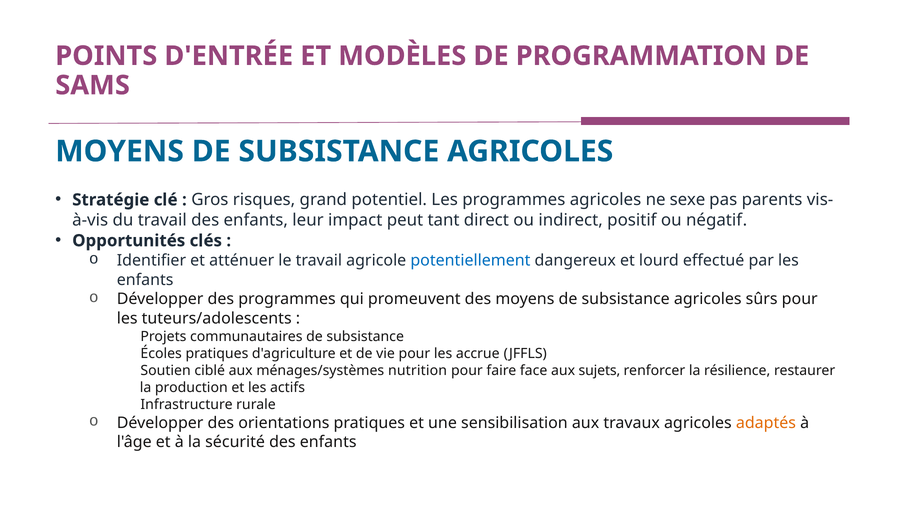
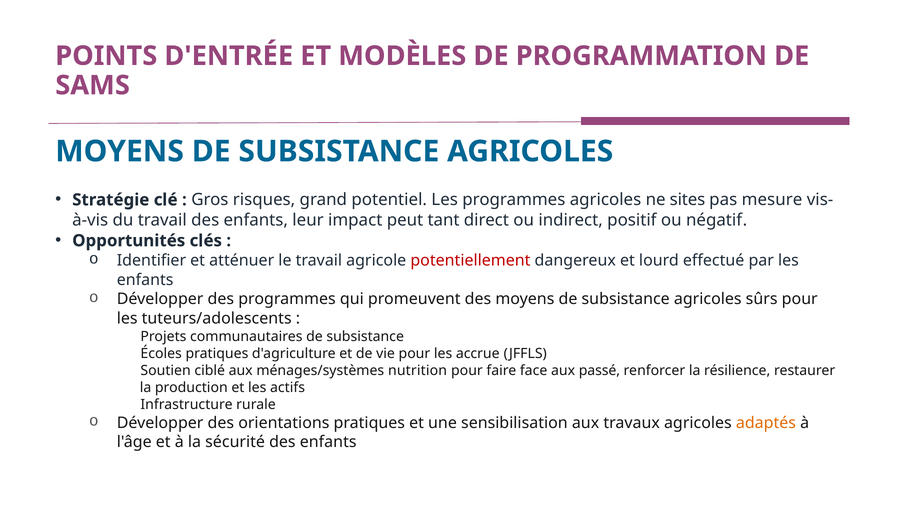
sexe: sexe -> sites
parents: parents -> mesure
potentiellement colour: blue -> red
sujets: sujets -> passé
